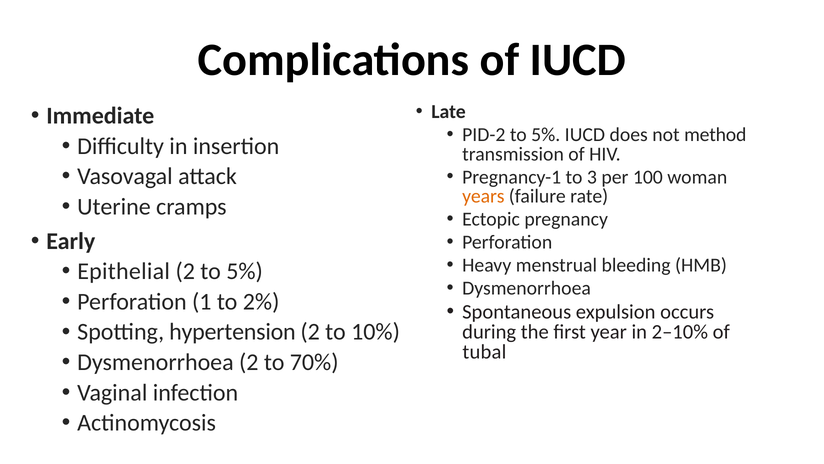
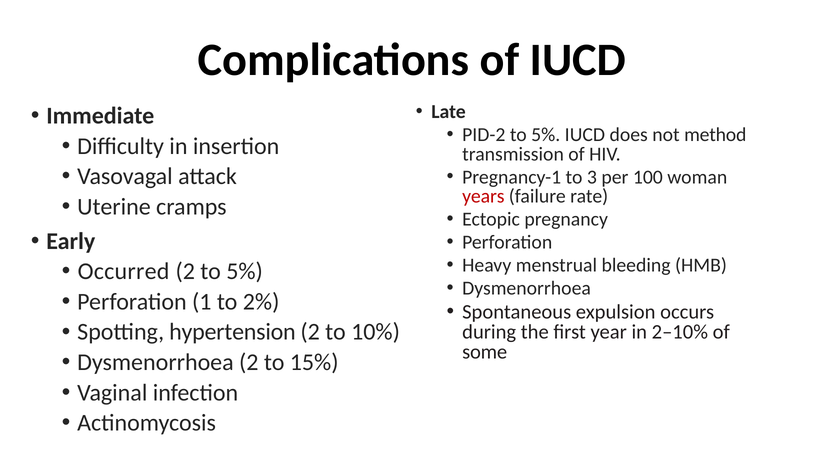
years colour: orange -> red
Epithelial: Epithelial -> Occurred
tubal: tubal -> some
70%: 70% -> 15%
